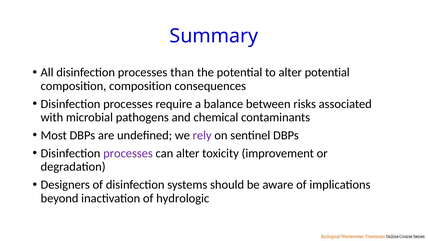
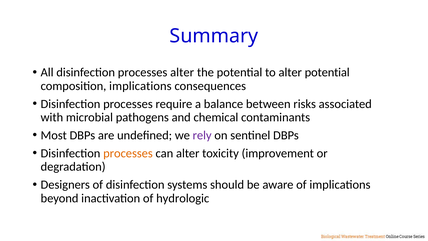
processes than: than -> alter
composition composition: composition -> implications
processes at (128, 153) colour: purple -> orange
